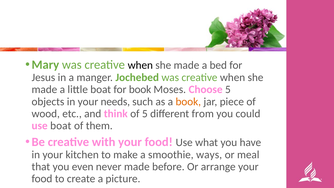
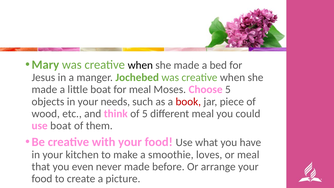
for book: book -> meal
book at (188, 102) colour: orange -> red
different from: from -> meal
ways: ways -> loves
